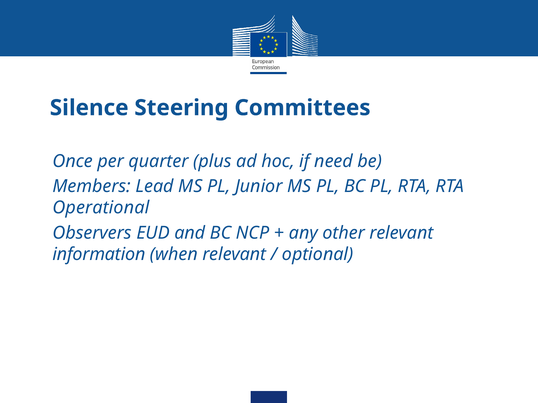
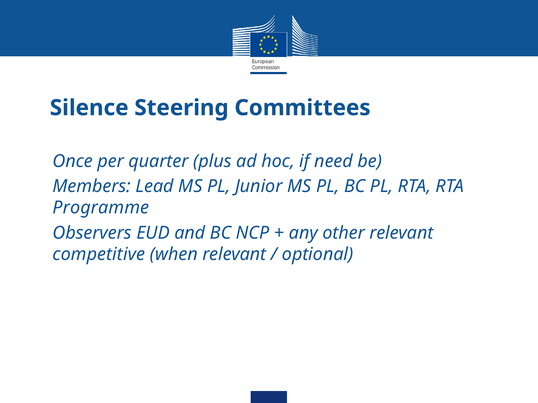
Operational: Operational -> Programme
information: information -> competitive
